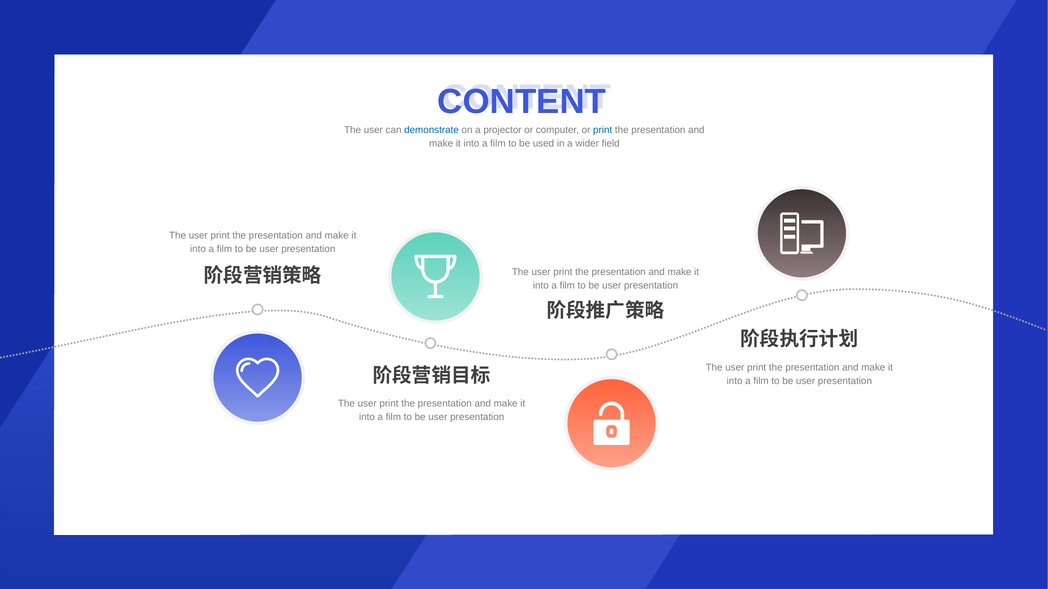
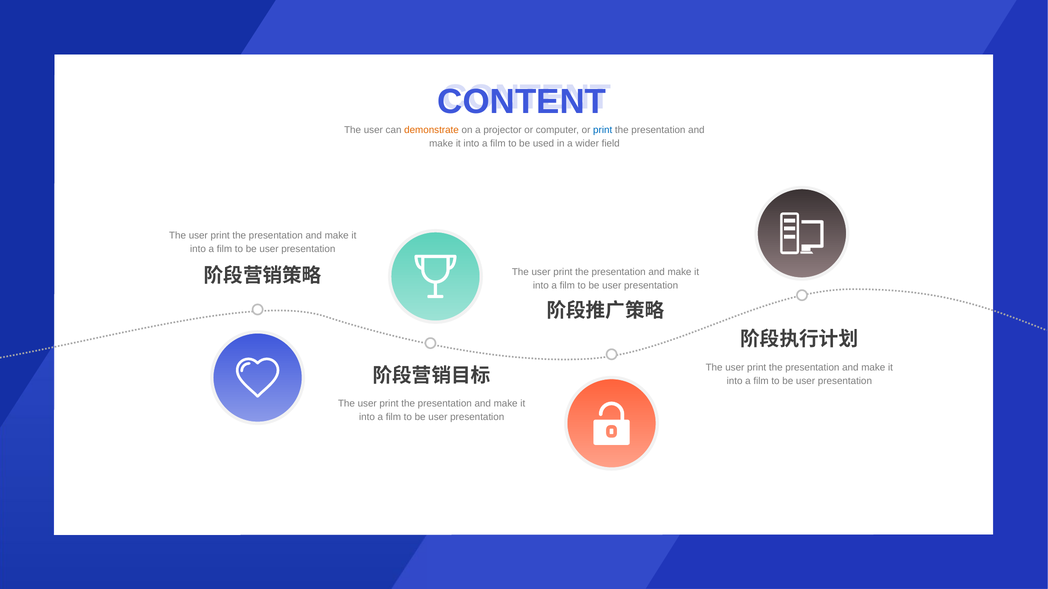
demonstrate colour: blue -> orange
